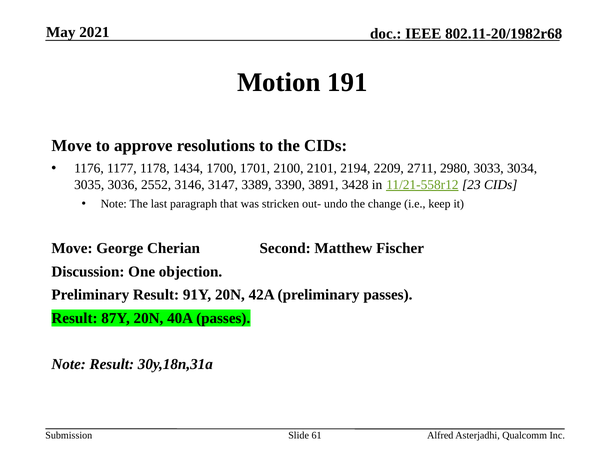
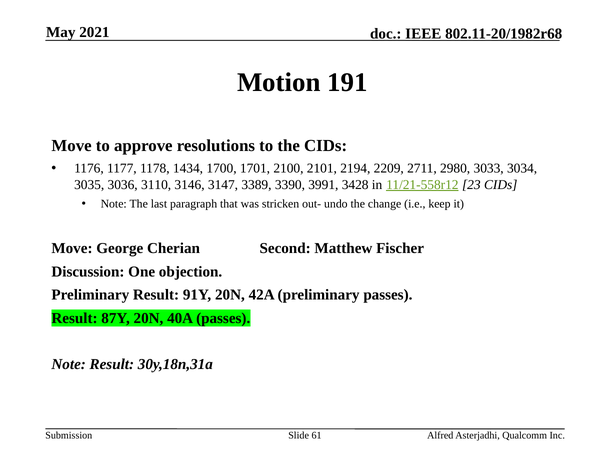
2552: 2552 -> 3110
3891: 3891 -> 3991
